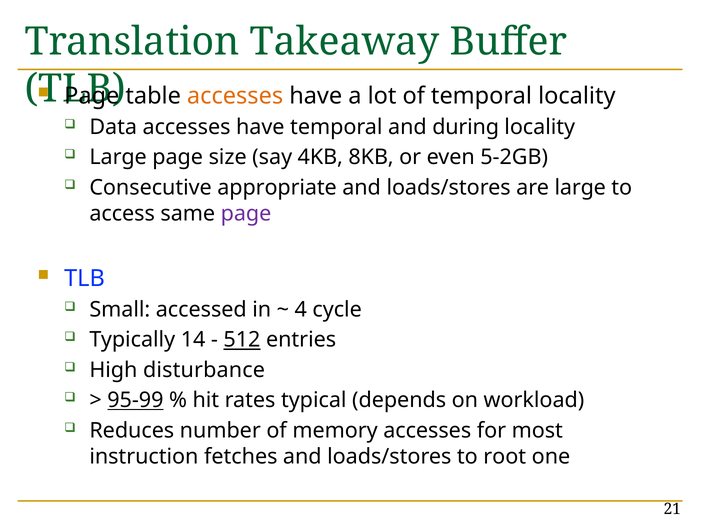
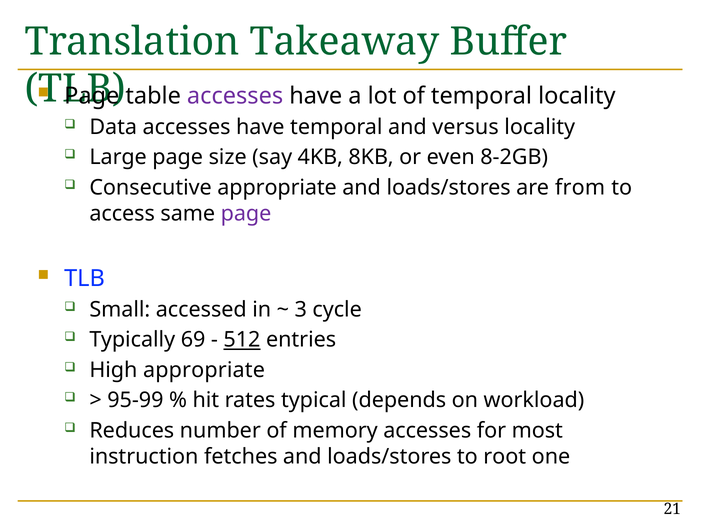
accesses at (235, 96) colour: orange -> purple
during: during -> versus
5-2GB: 5-2GB -> 8-2GB
are large: large -> from
4: 4 -> 3
14: 14 -> 69
High disturbance: disturbance -> appropriate
95-99 underline: present -> none
